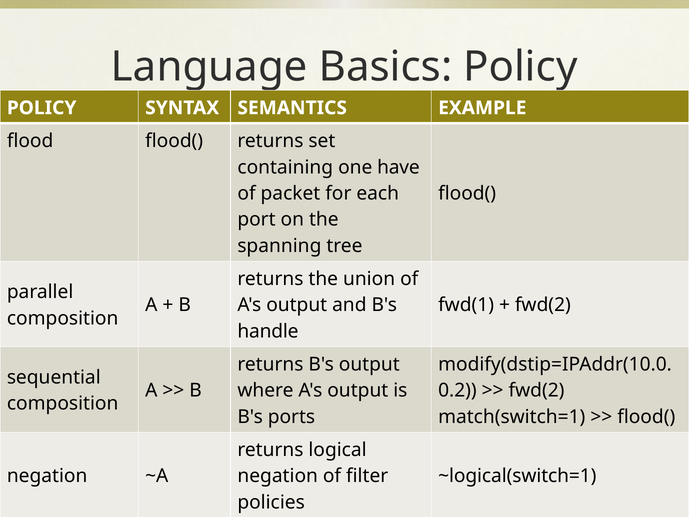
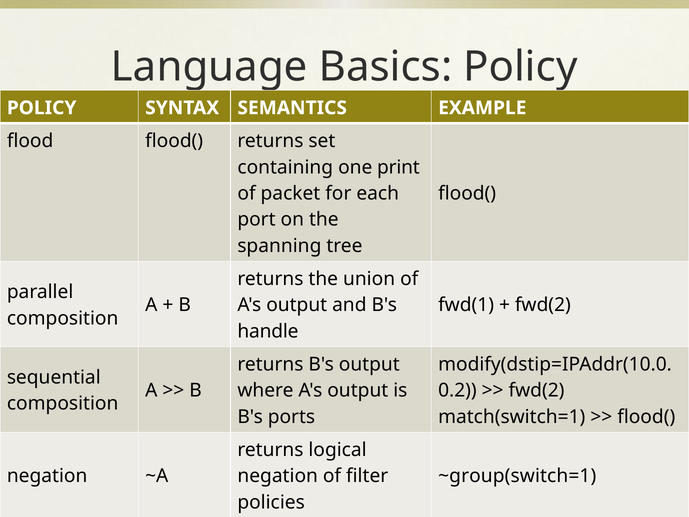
have: have -> print
~logical(switch=1: ~logical(switch=1 -> ~group(switch=1
